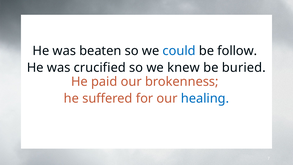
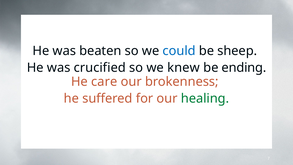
follow: follow -> sheep
buried: buried -> ending
paid: paid -> care
healing colour: blue -> green
